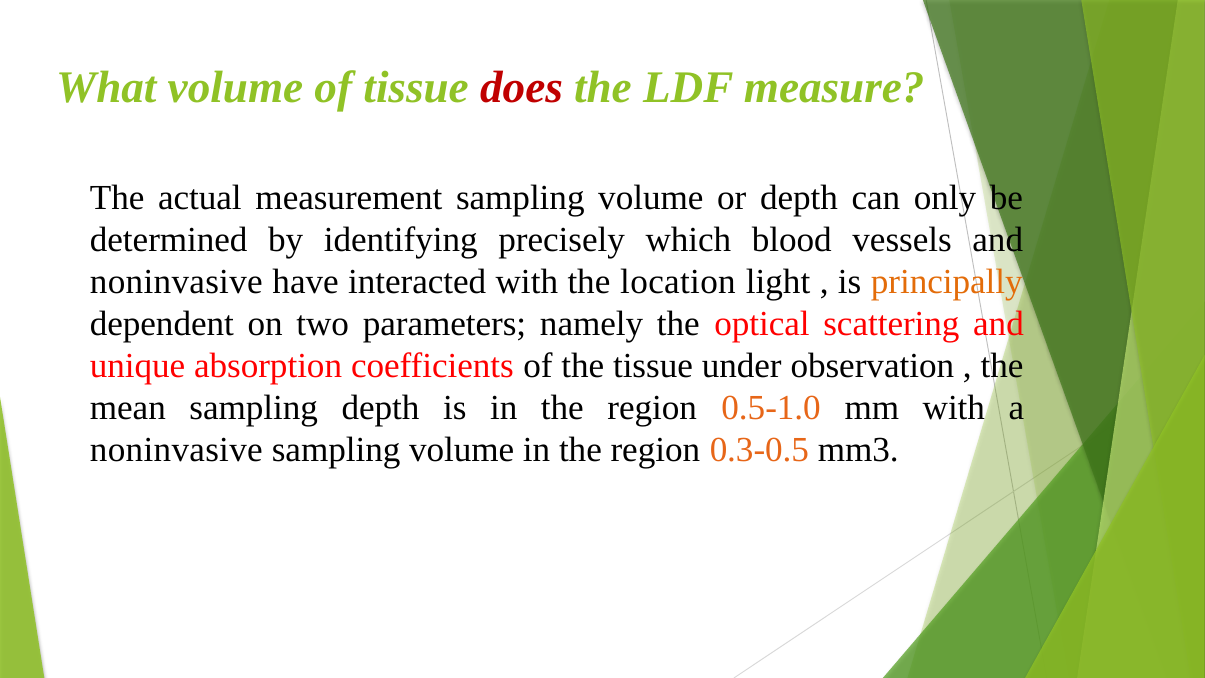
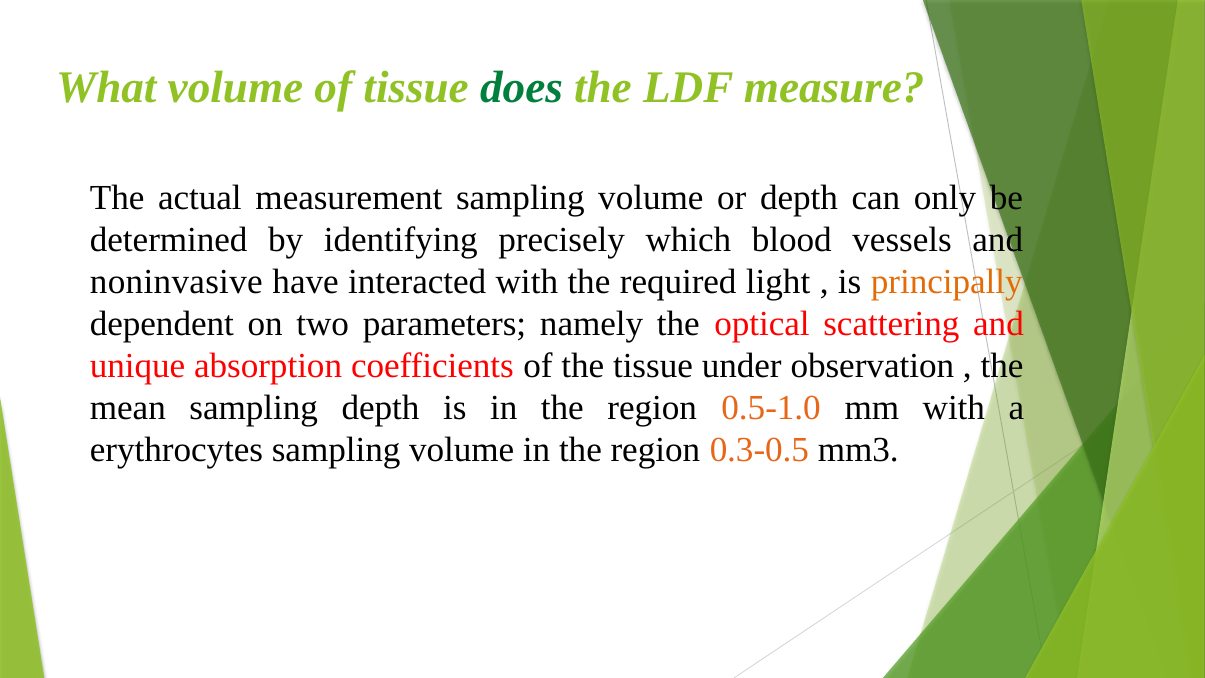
does colour: red -> green
location: location -> required
noninvasive at (176, 450): noninvasive -> erythrocytes
